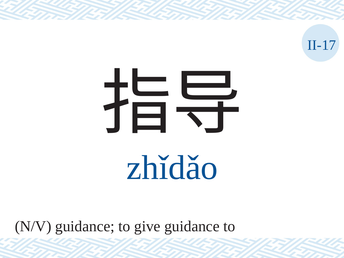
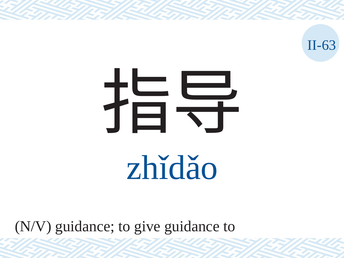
II-17: II-17 -> II-63
